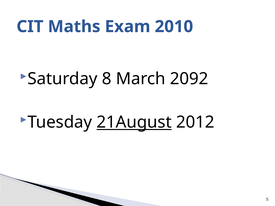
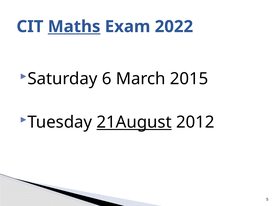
Maths underline: none -> present
2010: 2010 -> 2022
8: 8 -> 6
2092: 2092 -> 2015
